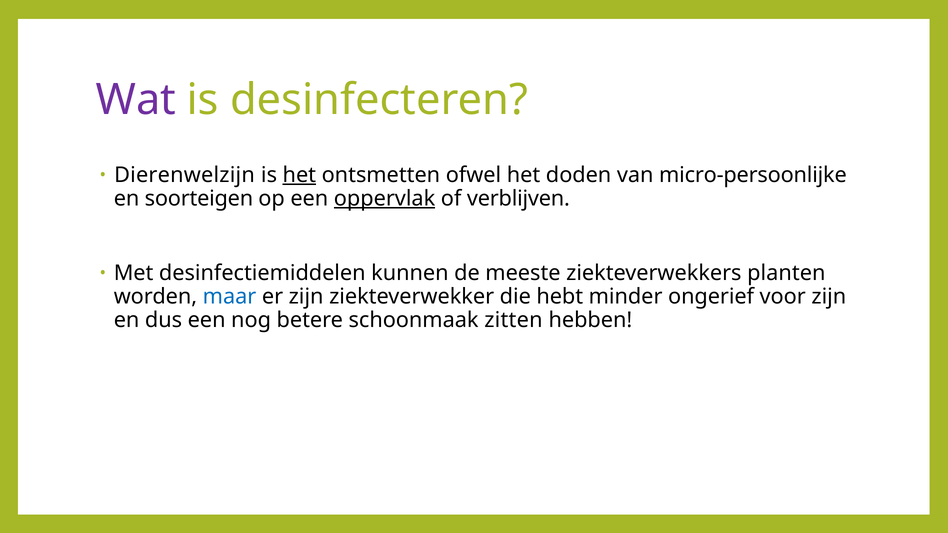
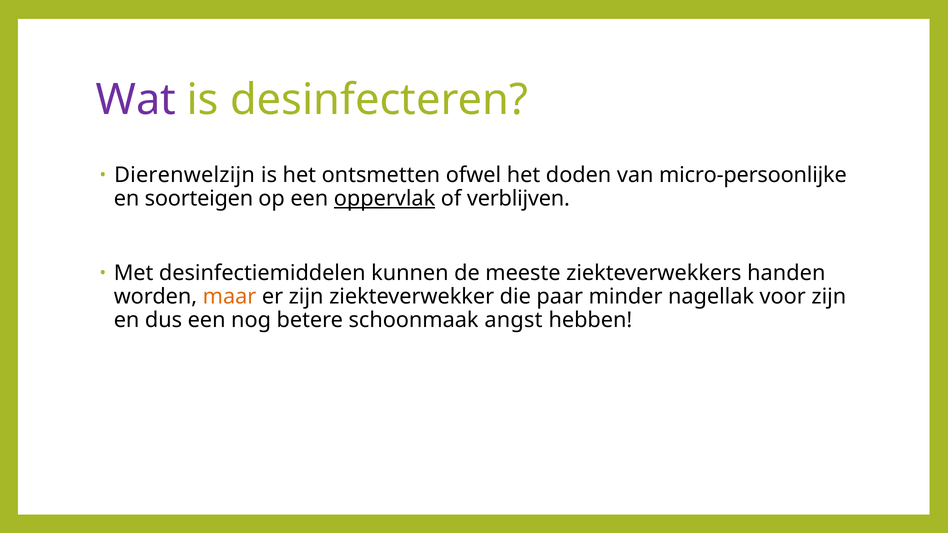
het at (299, 175) underline: present -> none
planten: planten -> handen
maar colour: blue -> orange
hebt: hebt -> paar
ongerief: ongerief -> nagellak
zitten: zitten -> angst
